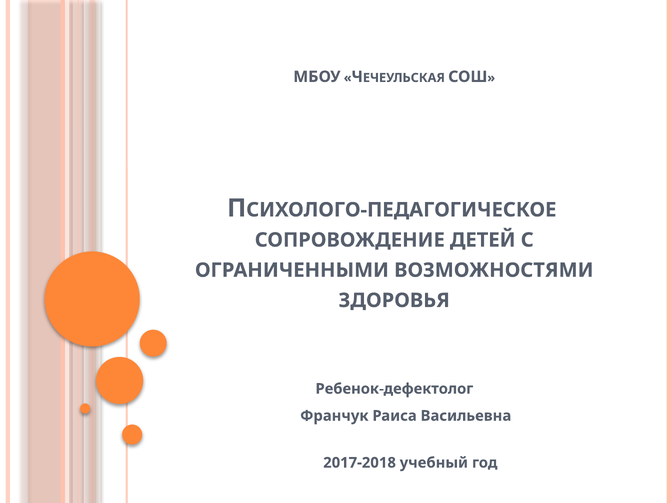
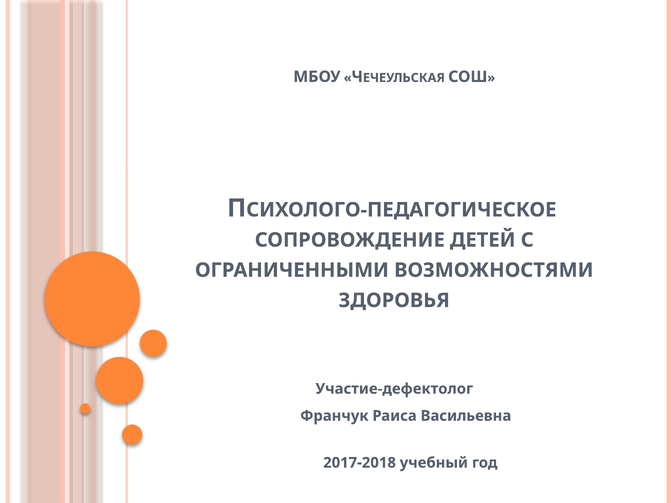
Ребенок-дефектолог: Ребенок-дефектолог -> Участие-дефектолог
